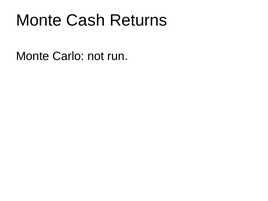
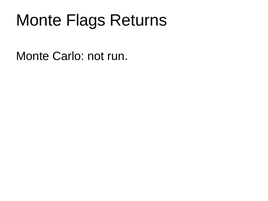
Cash: Cash -> Flags
